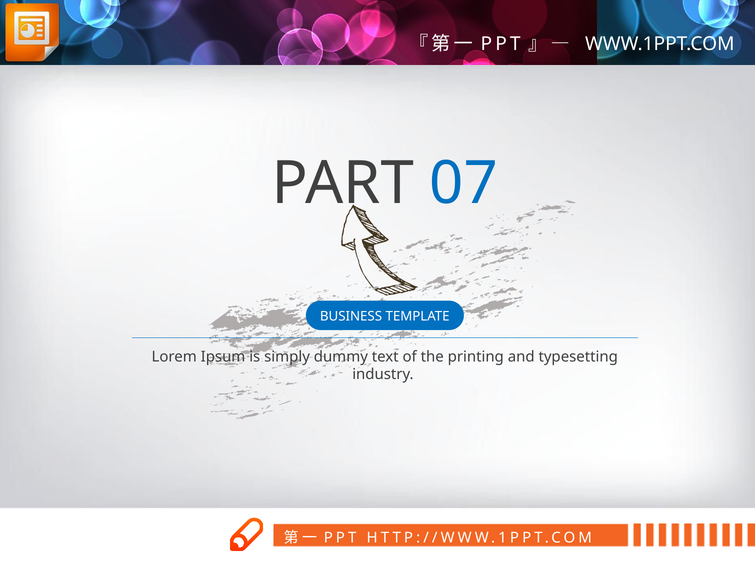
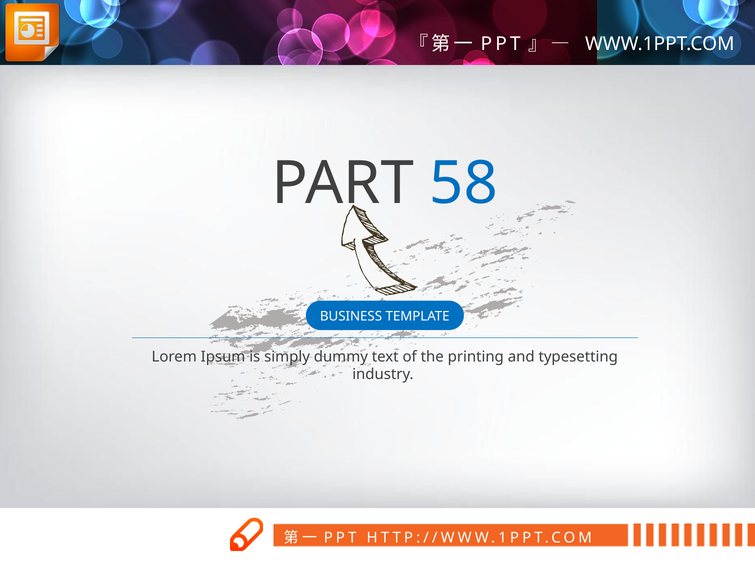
07: 07 -> 58
